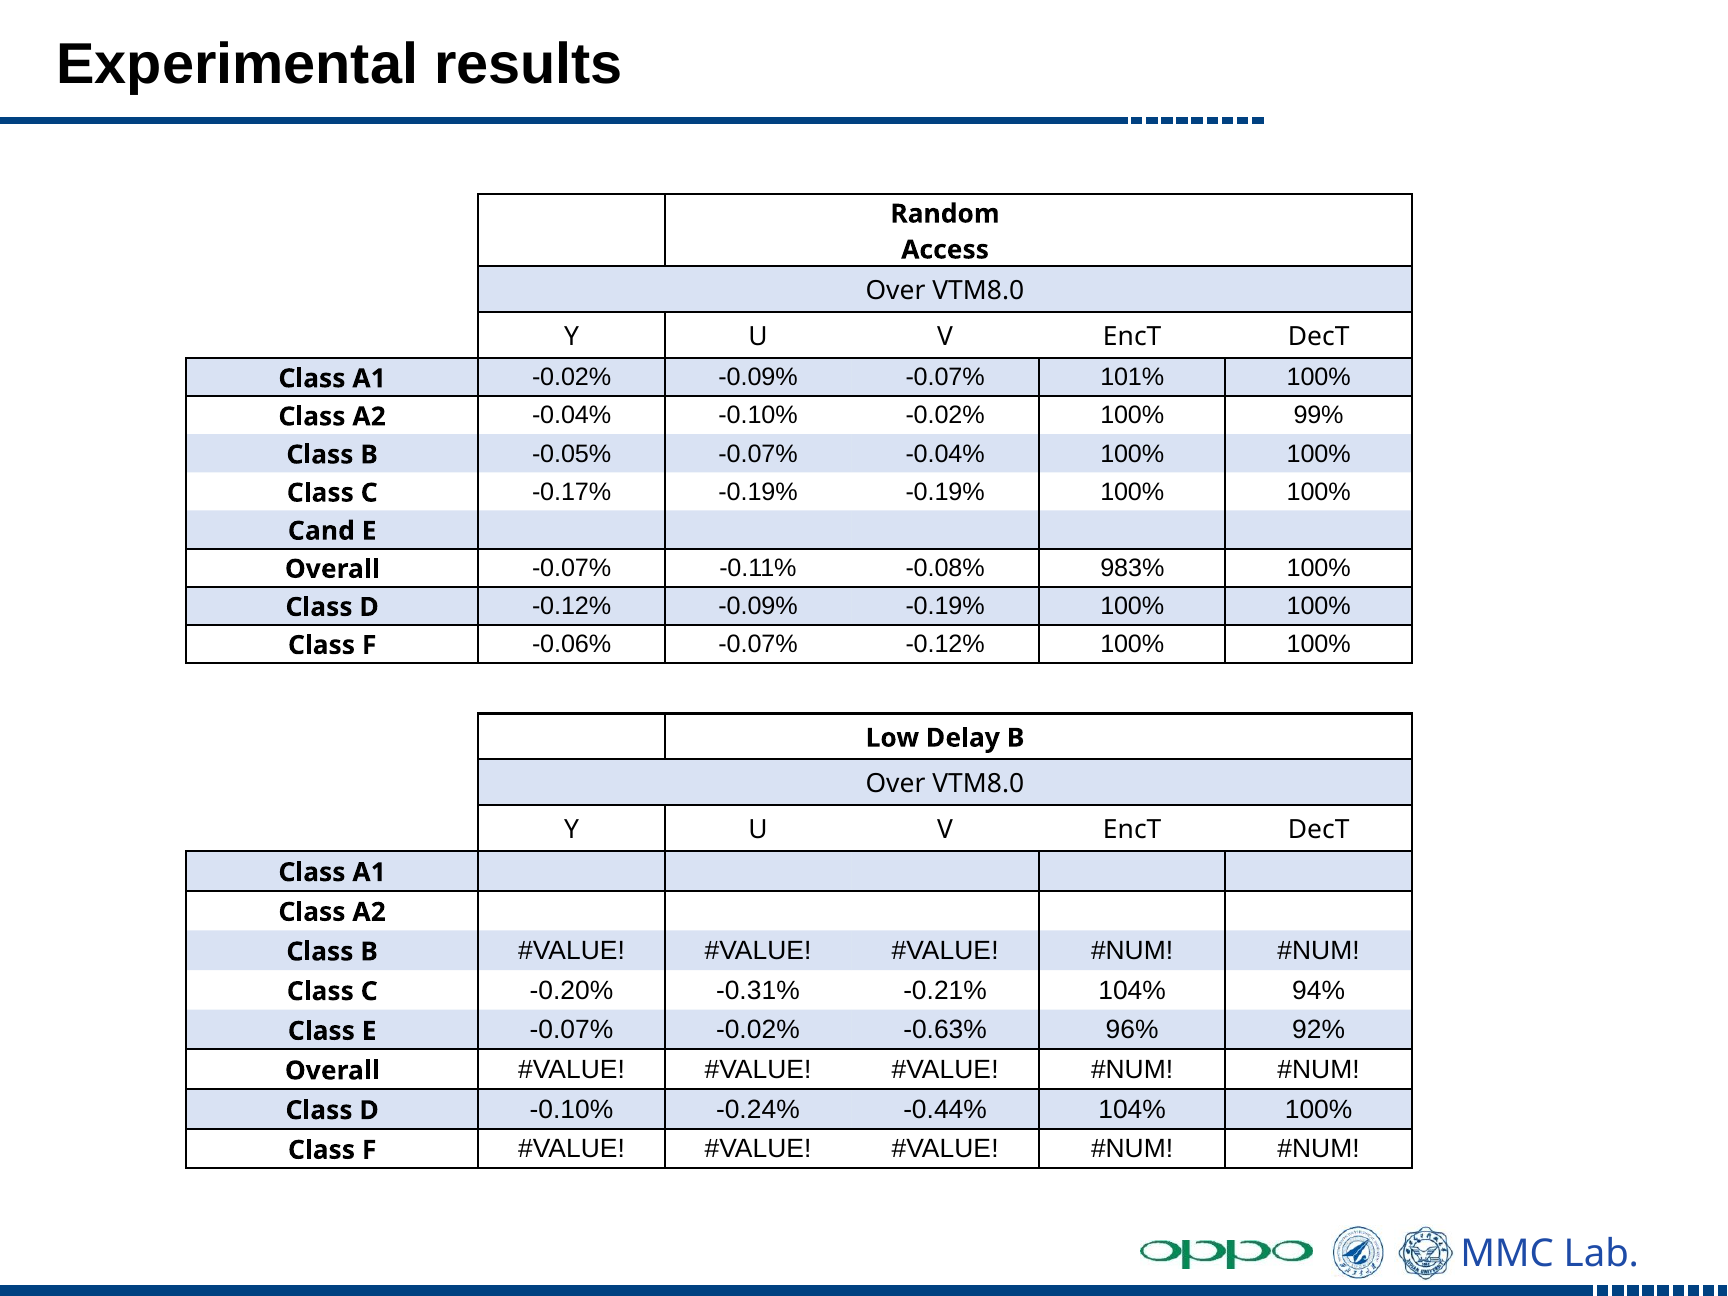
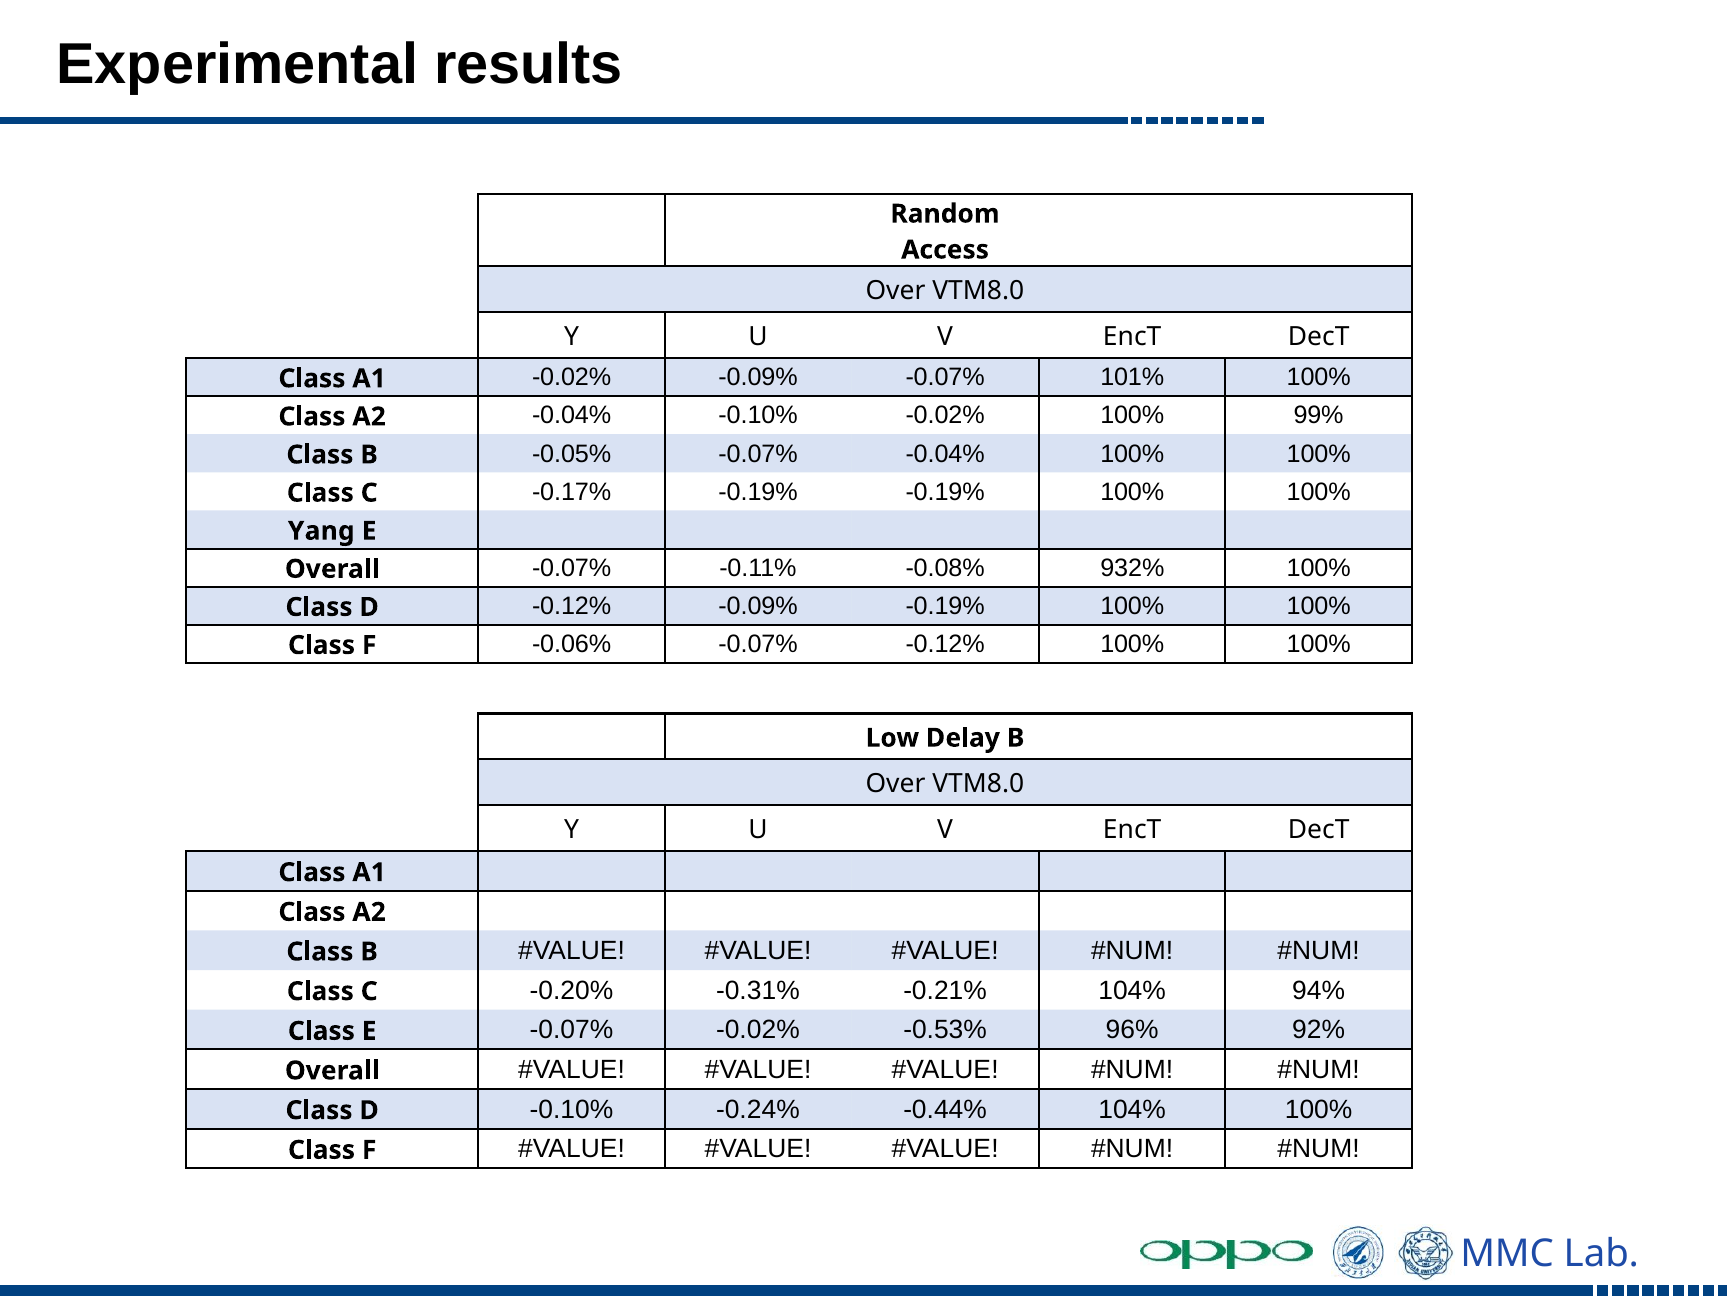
Cand: Cand -> Yang
983%: 983% -> 932%
-0.63%: -0.63% -> -0.53%
